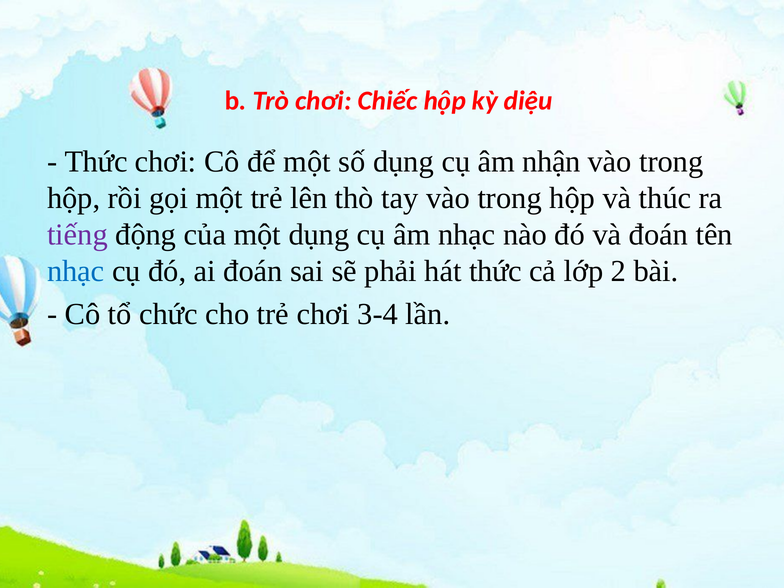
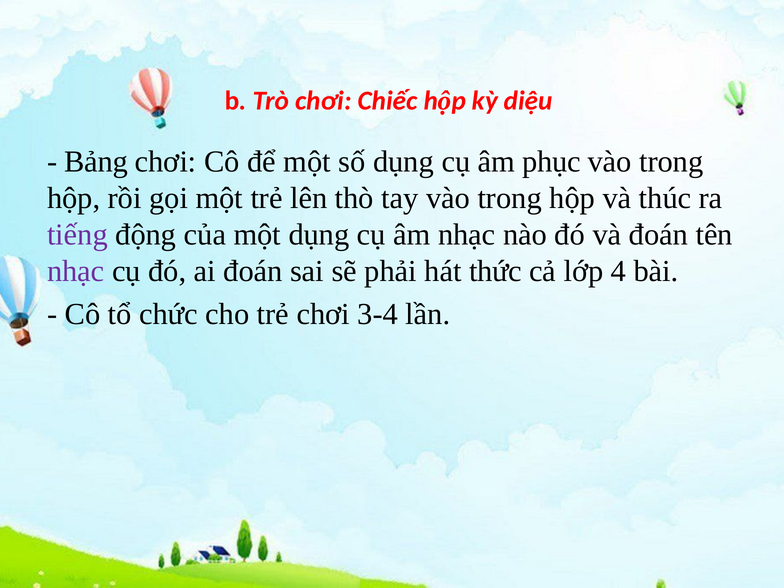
Thức at (96, 162): Thức -> Bảng
nhận: nhận -> phục
nhạc at (76, 271) colour: blue -> purple
2: 2 -> 4
